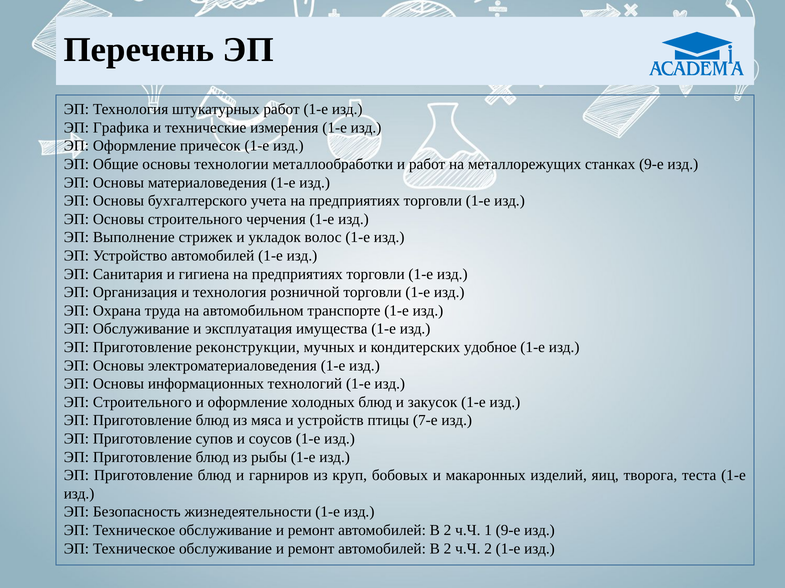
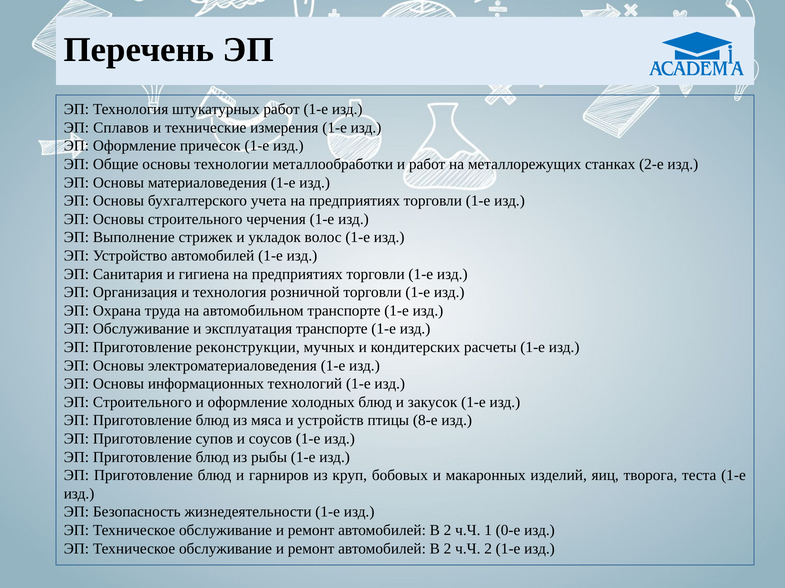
Графика: Графика -> Сплавов
станках 9-е: 9-е -> 2-е
эксплуатация имущества: имущества -> транспорте
удобное: удобное -> расчеты
7-е: 7-е -> 8-е
1 9-е: 9-е -> 0-е
